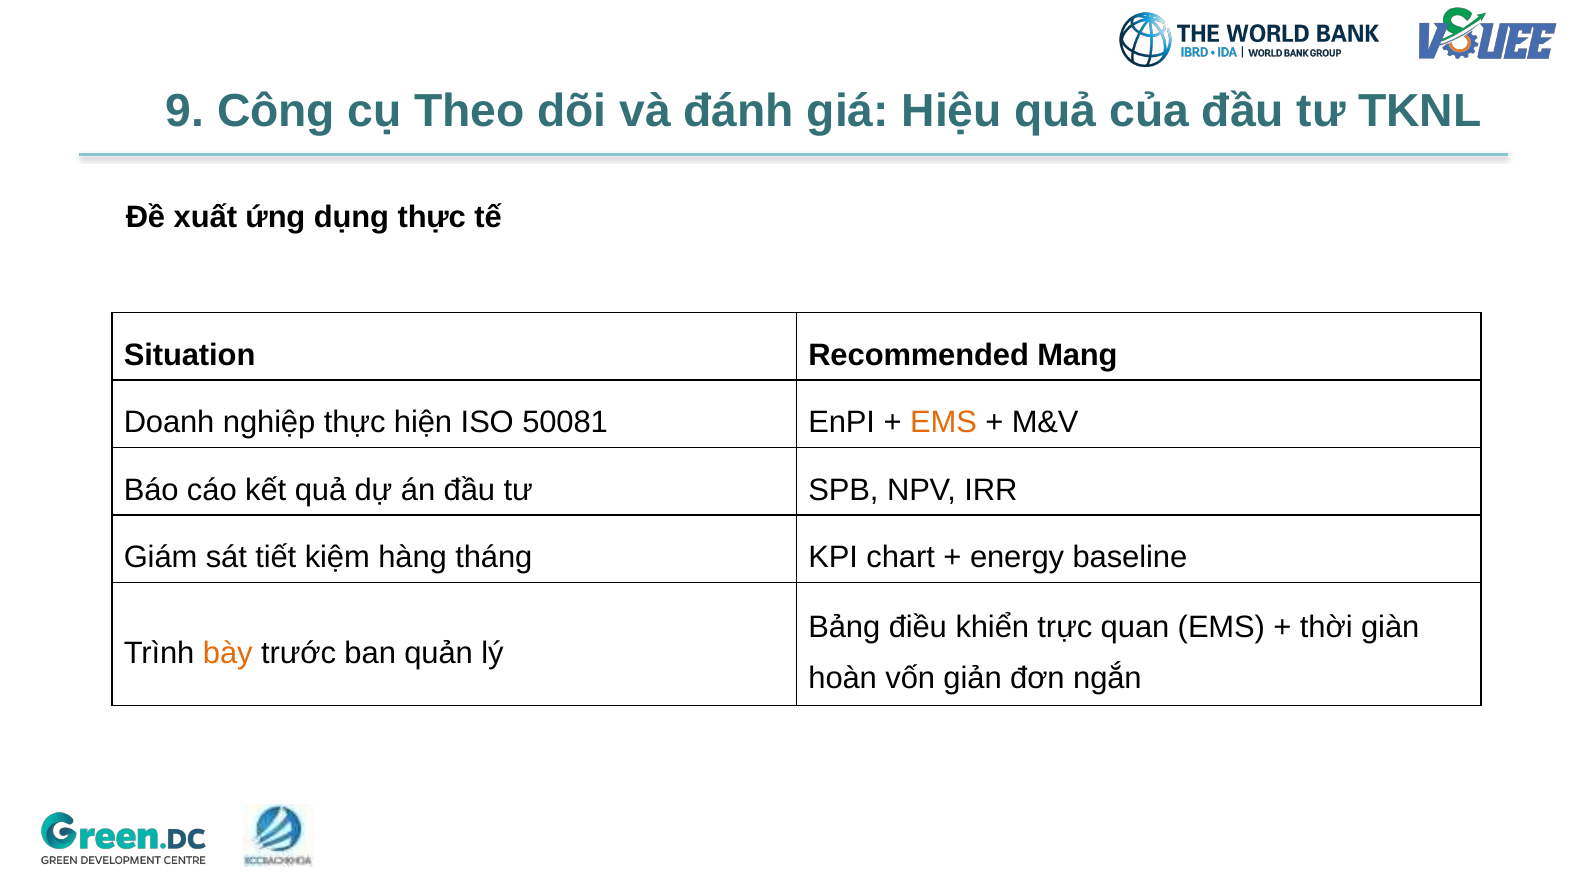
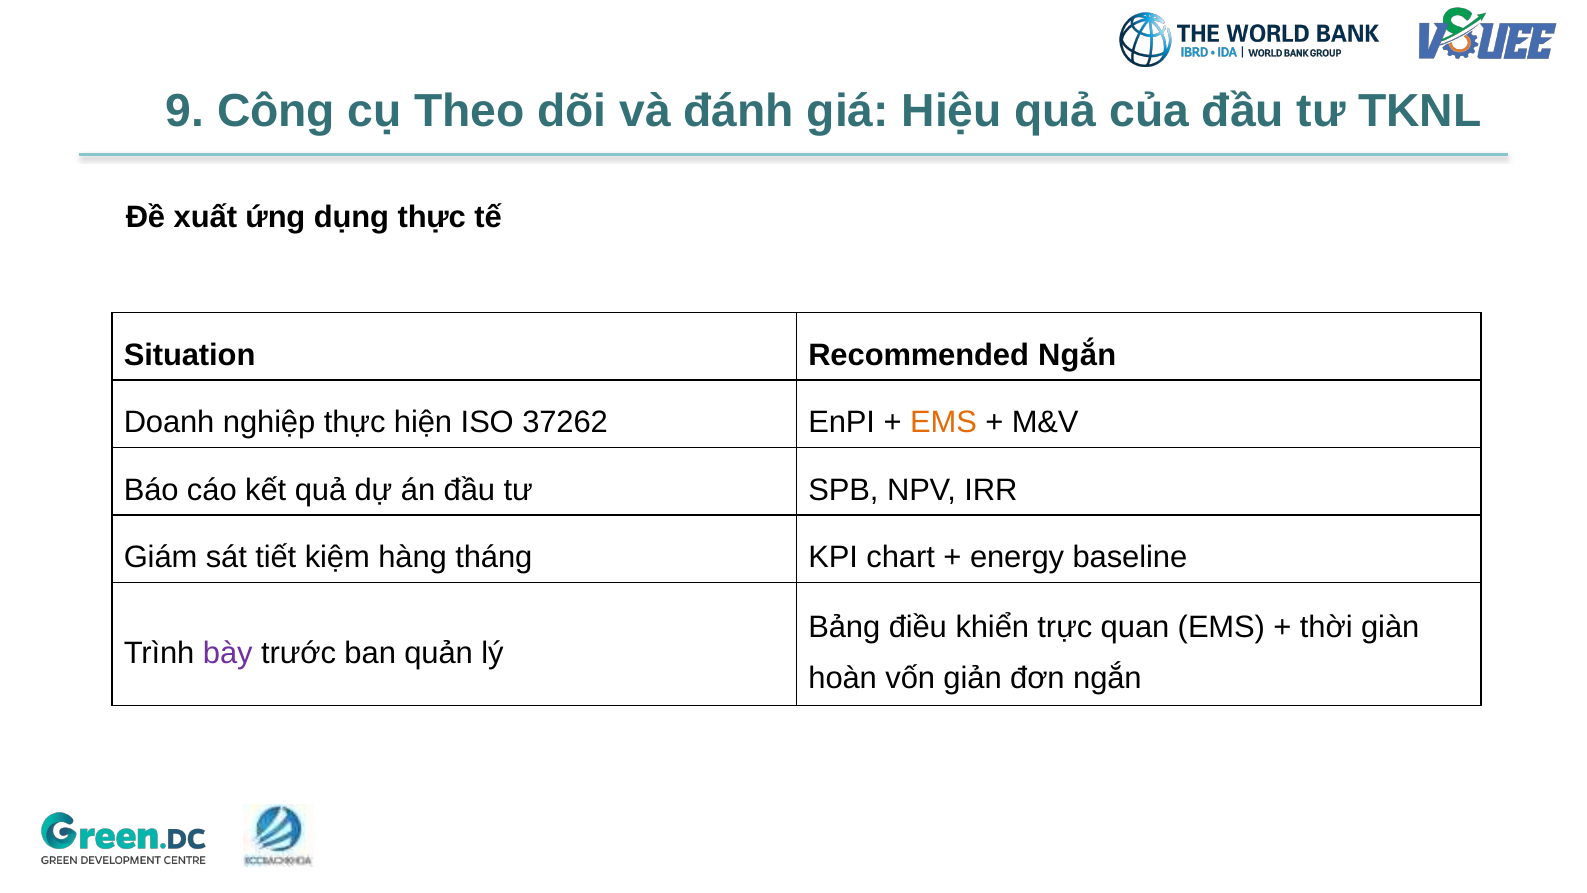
Recommended Mang: Mang -> Ngắn
50081: 50081 -> 37262
bày colour: orange -> purple
